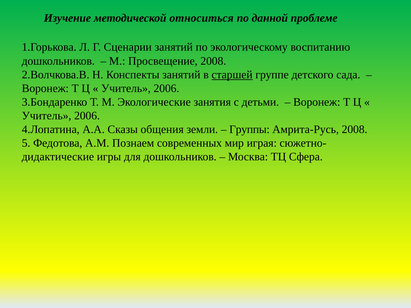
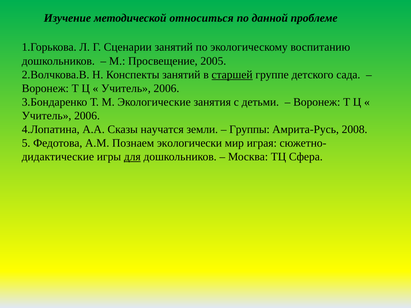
Просвещение 2008: 2008 -> 2005
общения: общения -> научатся
современных: современных -> экологически
для underline: none -> present
